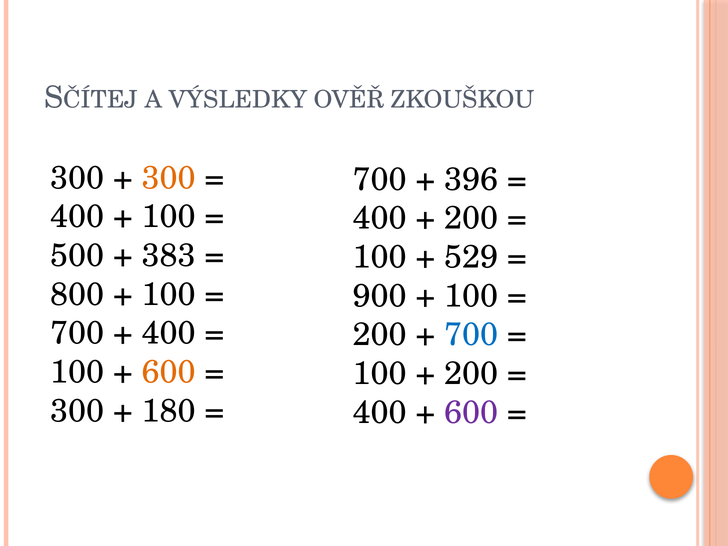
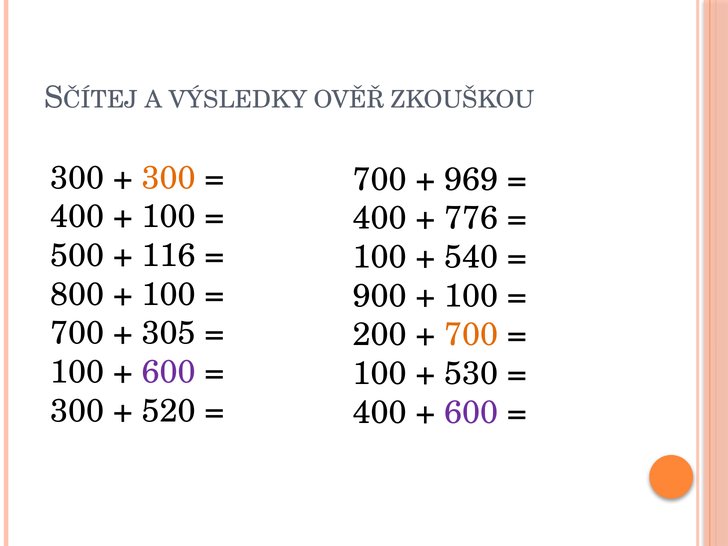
396: 396 -> 969
200 at (471, 218): 200 -> 776
383: 383 -> 116
529: 529 -> 540
400 at (169, 333): 400 -> 305
700 at (471, 335) colour: blue -> orange
600 at (169, 372) colour: orange -> purple
200 at (471, 374): 200 -> 530
180: 180 -> 520
